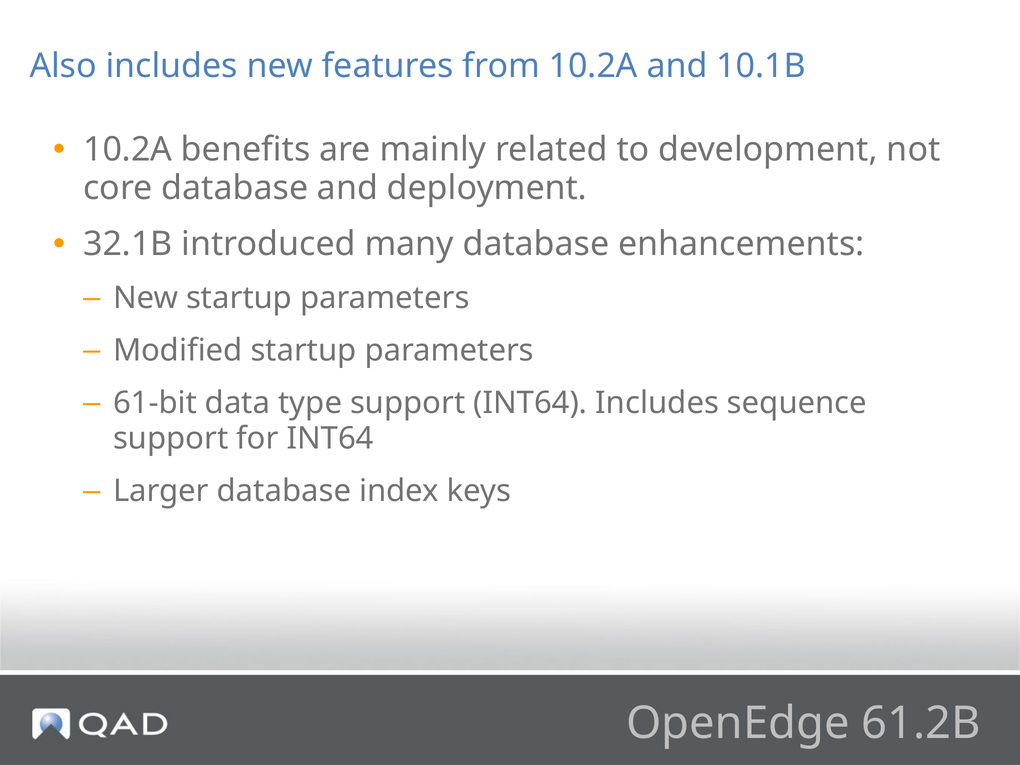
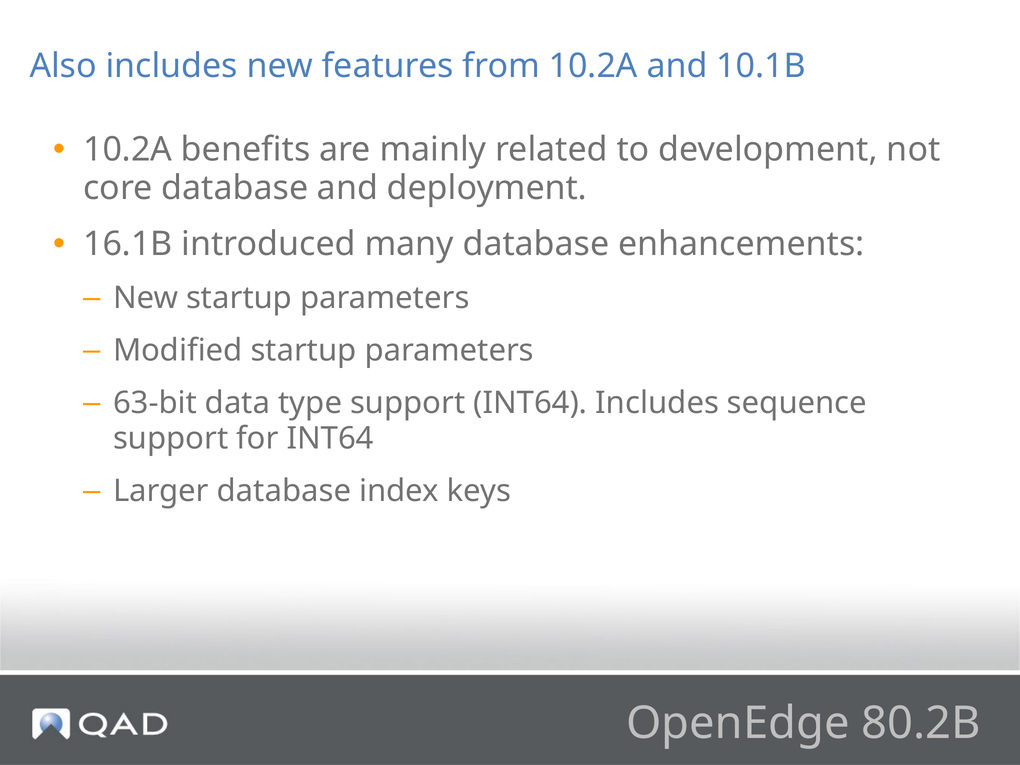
32.1B: 32.1B -> 16.1B
61-bit: 61-bit -> 63-bit
61.2B: 61.2B -> 80.2B
